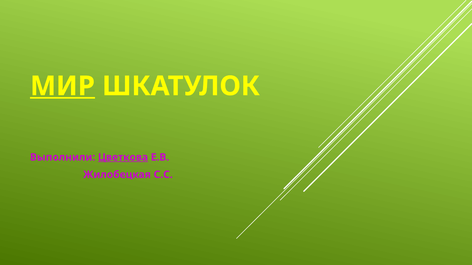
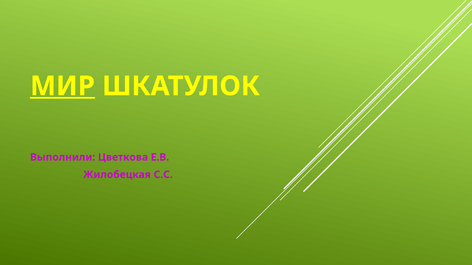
Цветкова underline: present -> none
